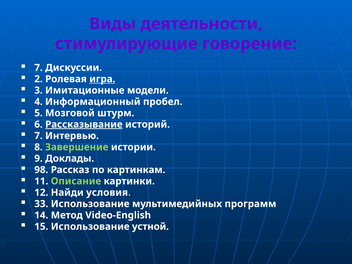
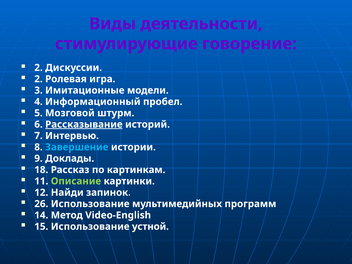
7 at (38, 68): 7 -> 2
игра underline: present -> none
Завершение colour: light green -> light blue
98: 98 -> 18
условия: условия -> запинок
33: 33 -> 26
